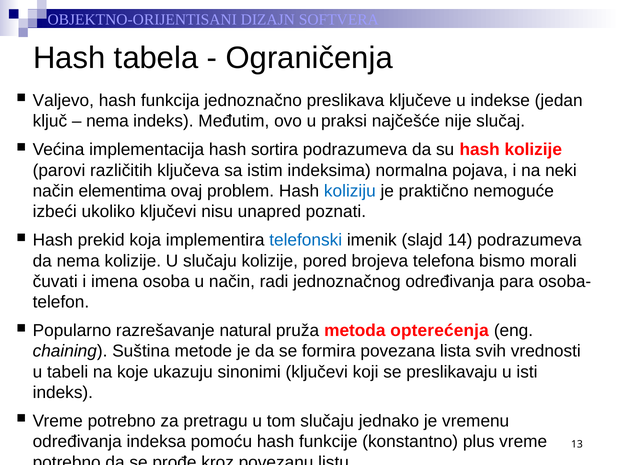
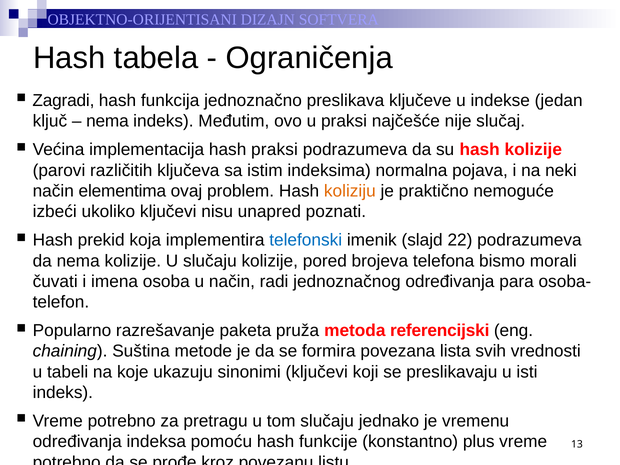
Valjevo: Valjevo -> Zagradi
hash sortira: sortira -> praksi
koliziju colour: blue -> orange
14: 14 -> 22
natural: natural -> paketa
opterećenja: opterećenja -> referencijski
